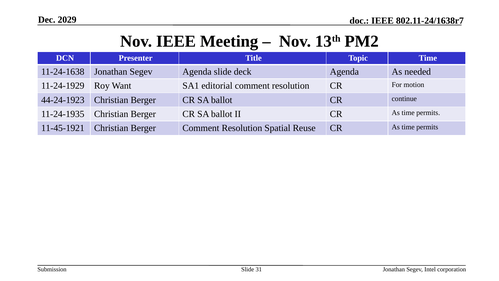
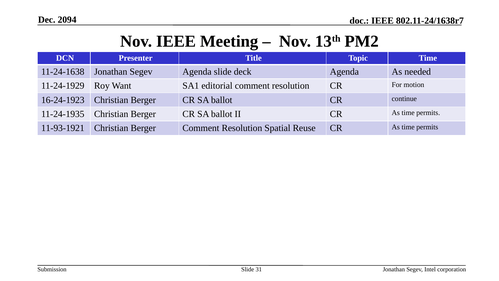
2029: 2029 -> 2094
44-24-1923: 44-24-1923 -> 16-24-1923
11-45-1921: 11-45-1921 -> 11-93-1921
